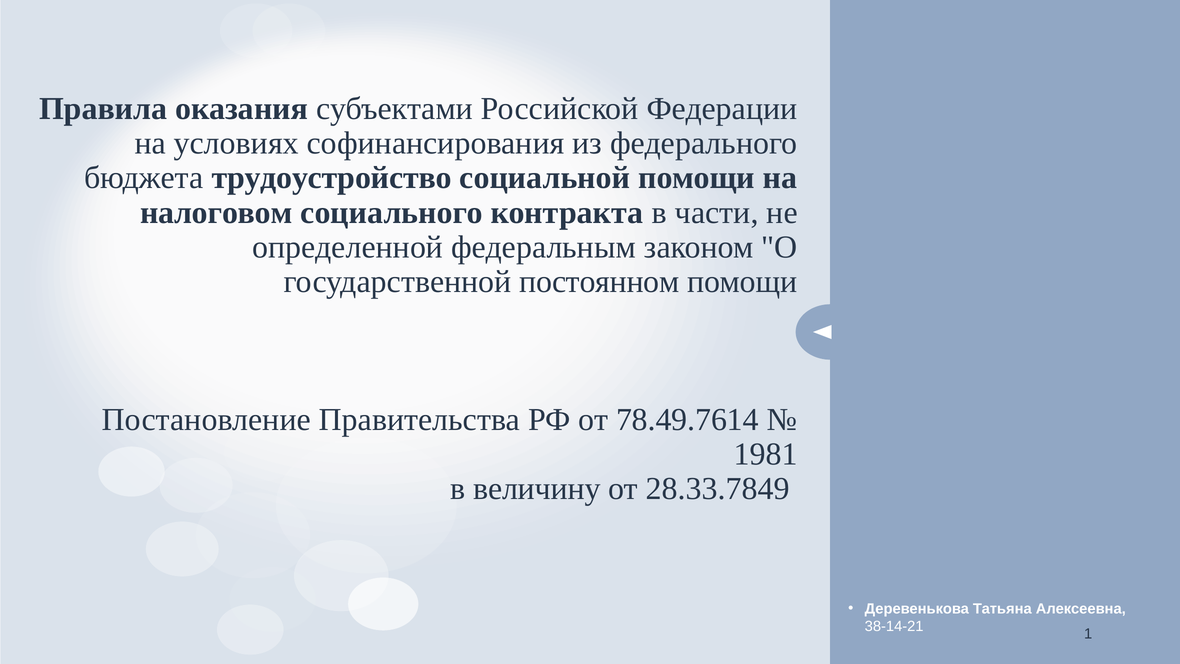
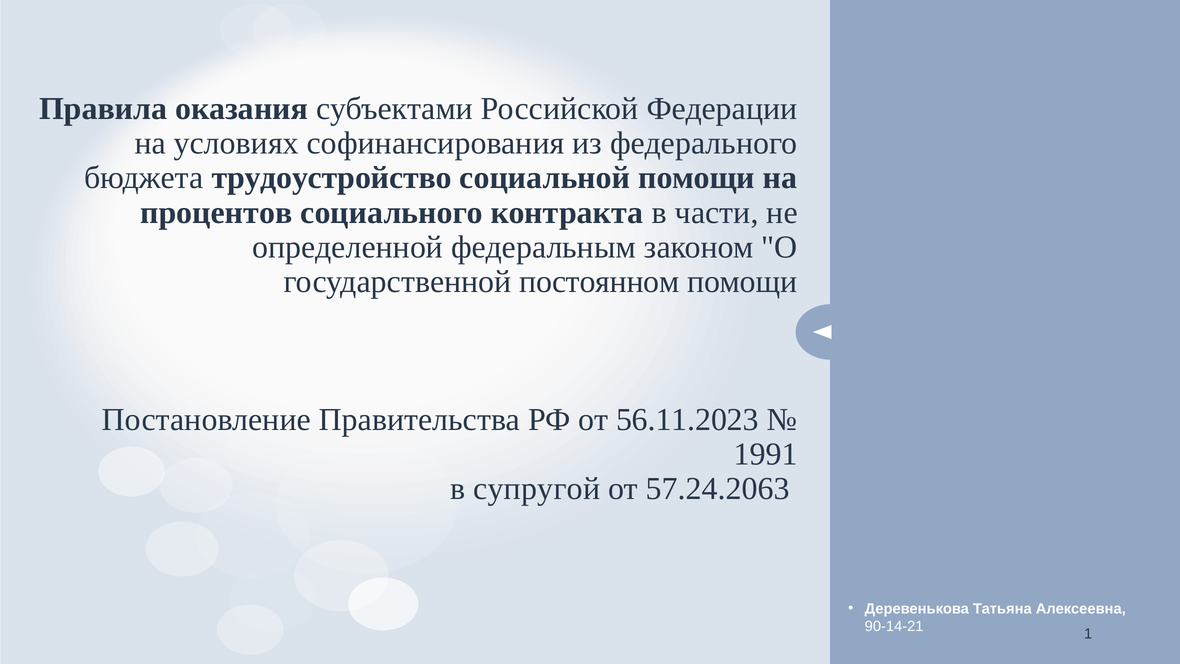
налоговом: налоговом -> процентов
78.49.7614: 78.49.7614 -> 56.11.2023
1981: 1981 -> 1991
величину: величину -> супругой
28.33.7849: 28.33.7849 -> 57.24.2063
38-14-21: 38-14-21 -> 90-14-21
